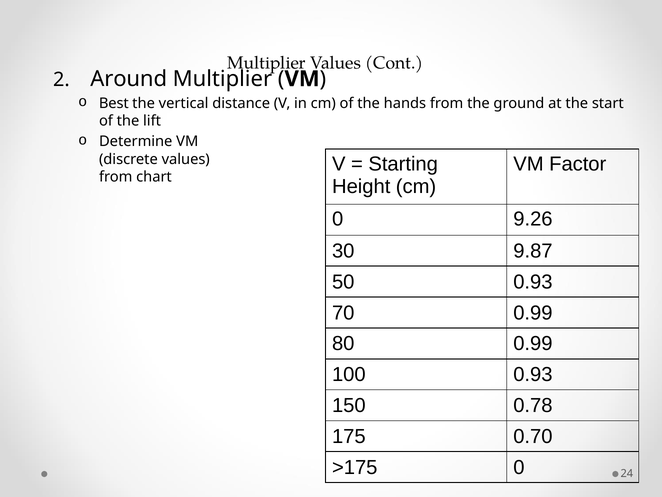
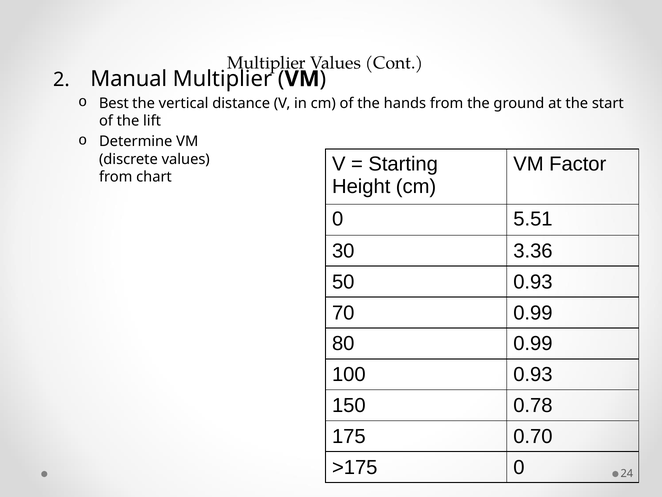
Around: Around -> Manual
9.26: 9.26 -> 5.51
9.87: 9.87 -> 3.36
